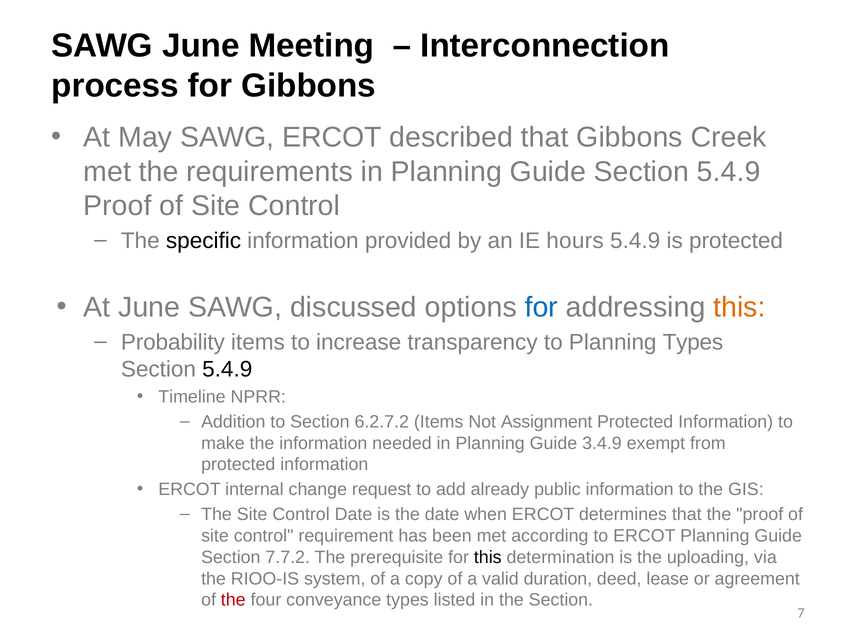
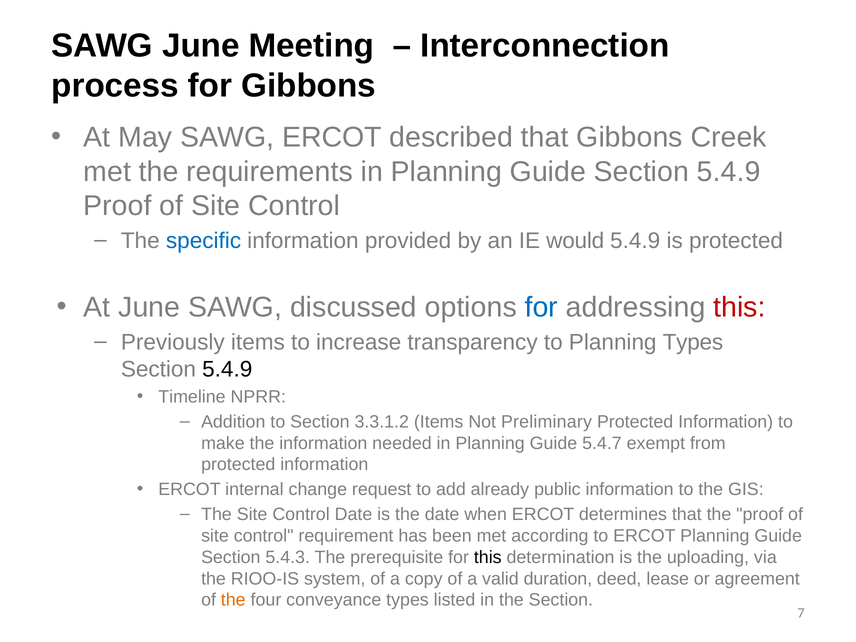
specific colour: black -> blue
hours: hours -> would
this at (739, 308) colour: orange -> red
Probability: Probability -> Previously
6.2.7.2: 6.2.7.2 -> 3.3.1.2
Assignment: Assignment -> Preliminary
3.4.9: 3.4.9 -> 5.4.7
7.7.2: 7.7.2 -> 5.4.3
the at (233, 600) colour: red -> orange
